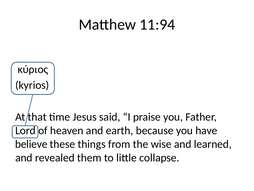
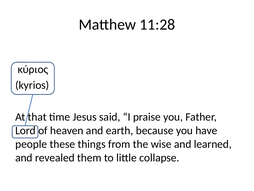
11:94: 11:94 -> 11:28
believe: believe -> people
